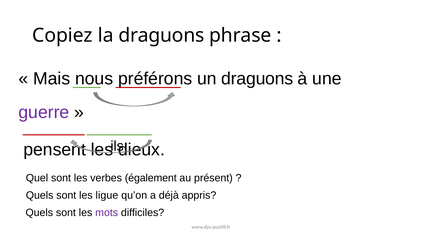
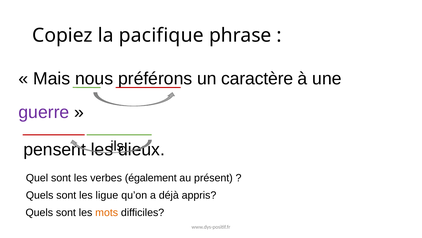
la draguons: draguons -> pacifique
un draguons: draguons -> caractère
mots colour: purple -> orange
